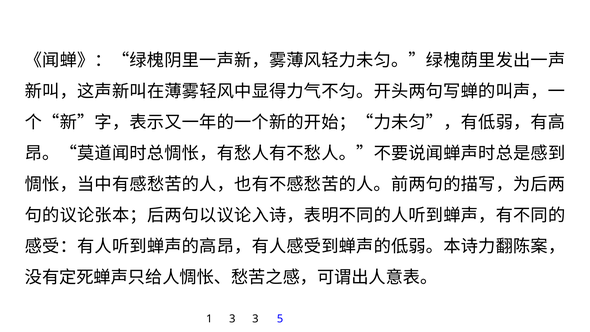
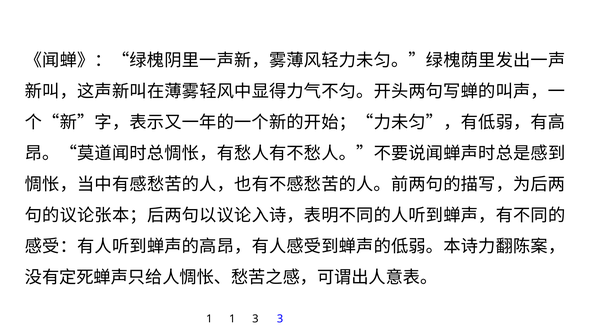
1 3: 3 -> 1
3 5: 5 -> 3
